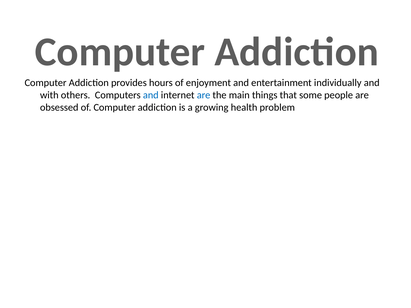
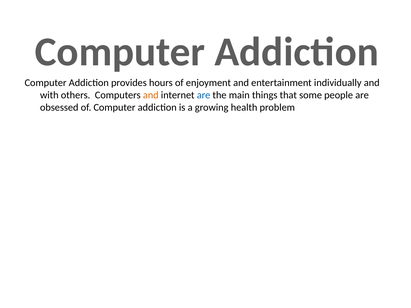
and at (151, 95) colour: blue -> orange
